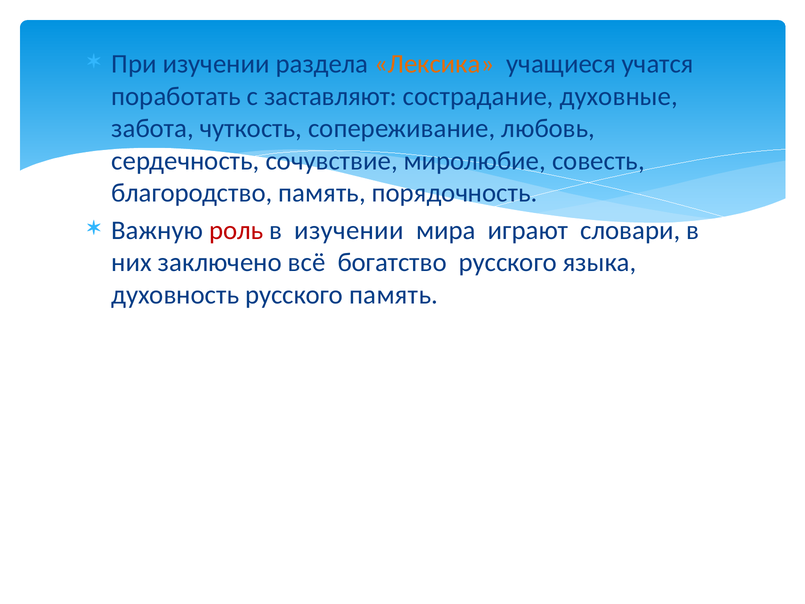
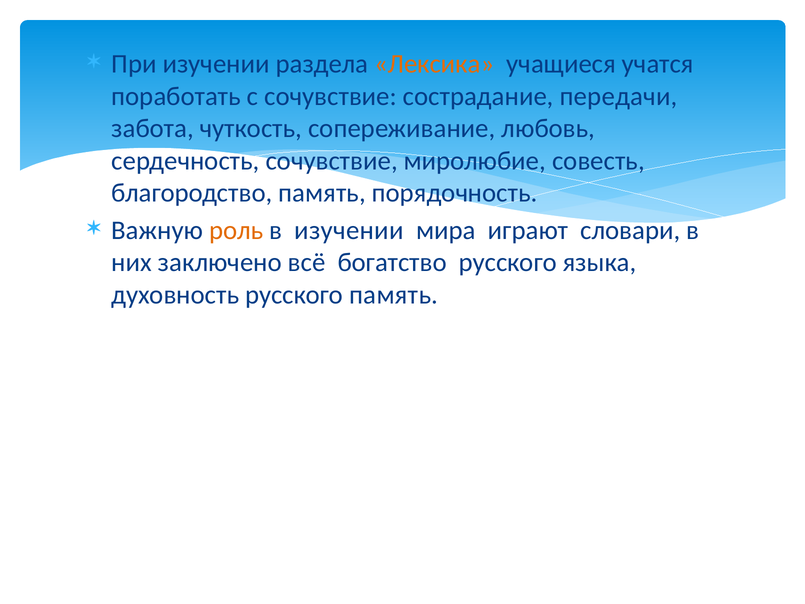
с заставляют: заставляют -> сочувствие
духовные: духовные -> передачи
роль colour: red -> orange
